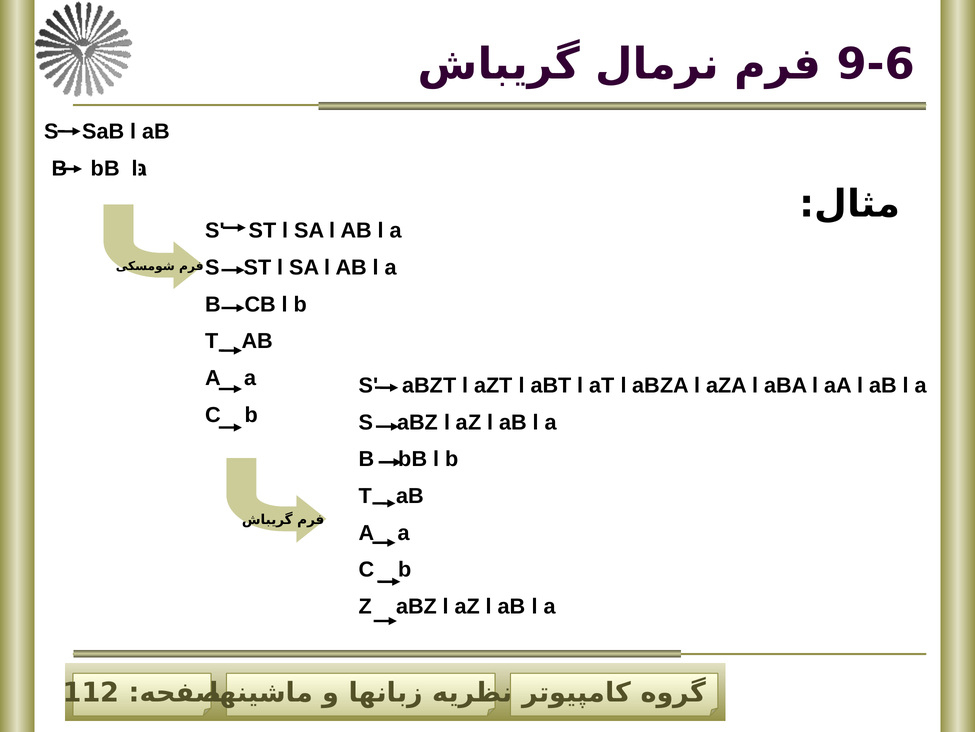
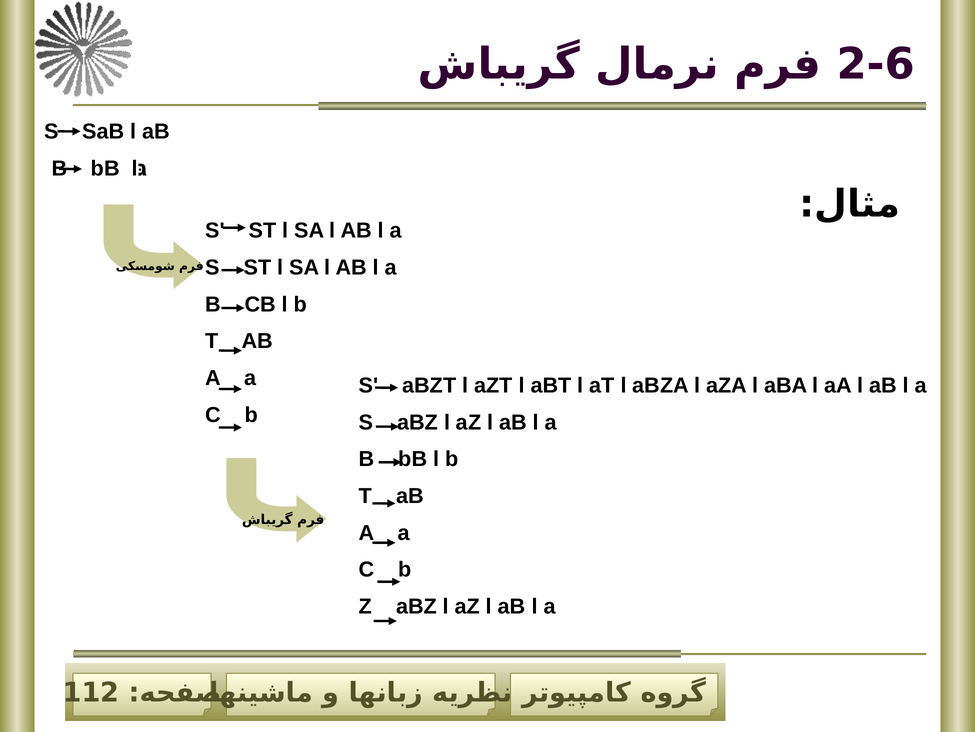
9-6: 9-6 -> 2-6
